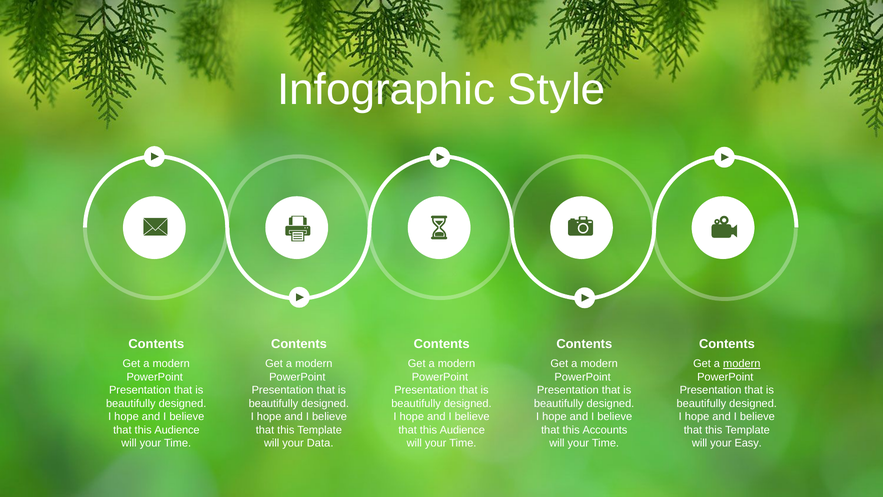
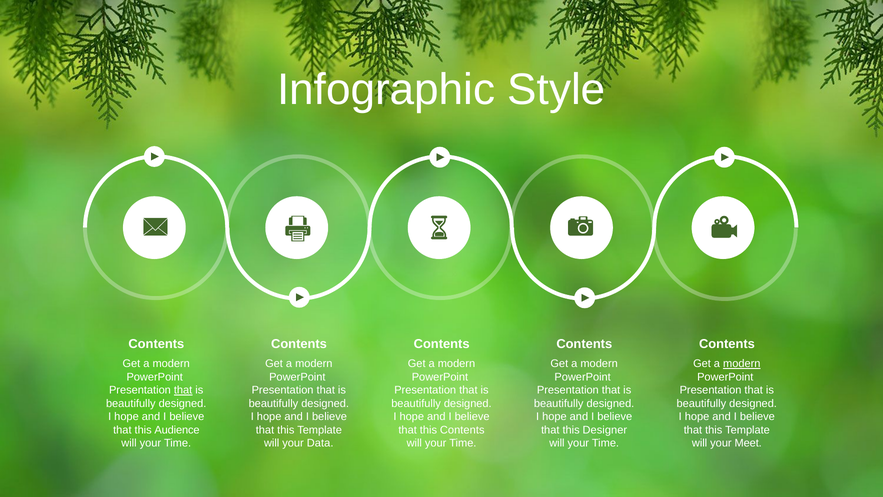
that at (183, 390) underline: none -> present
Audience at (462, 430): Audience -> Contents
Accounts: Accounts -> Designer
Easy: Easy -> Meet
